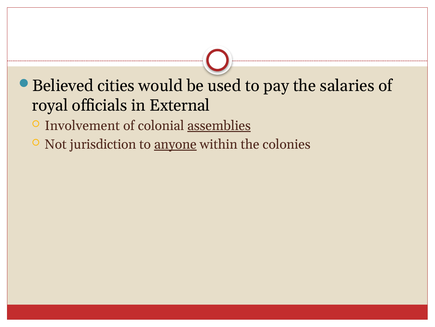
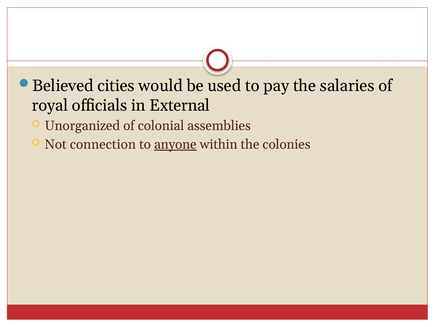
Involvement: Involvement -> Unorganized
assemblies underline: present -> none
jurisdiction: jurisdiction -> connection
